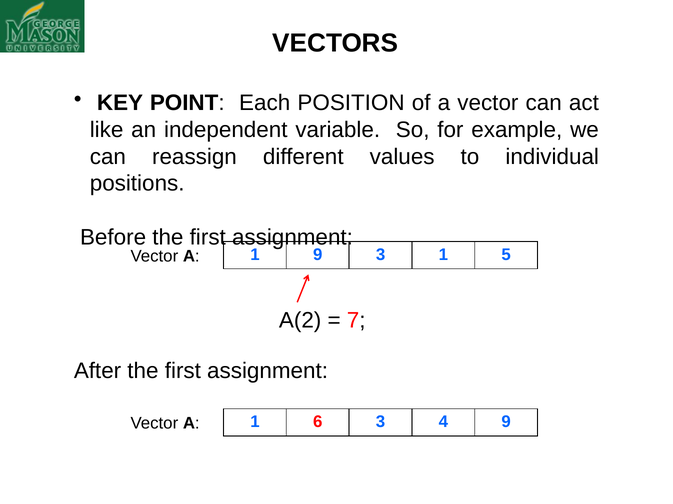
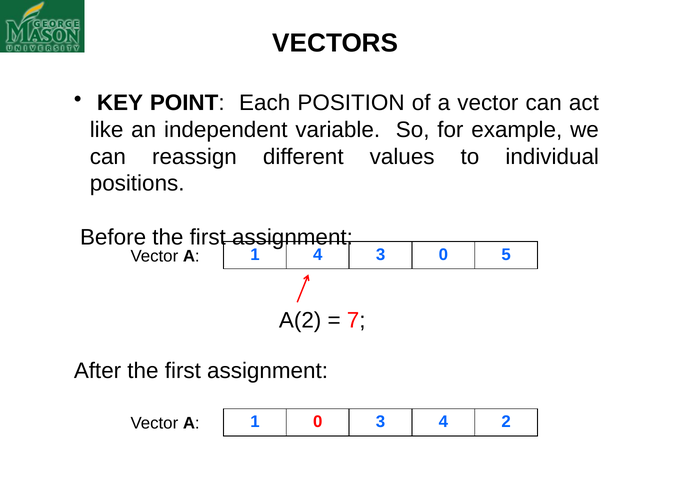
1 9: 9 -> 4
3 1: 1 -> 0
1 6: 6 -> 0
4 9: 9 -> 2
